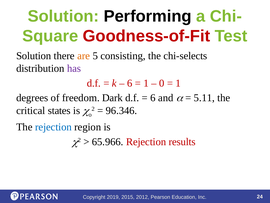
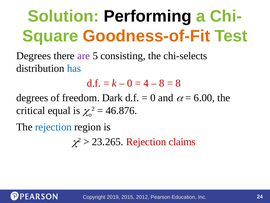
Goodness-of-Fit colour: red -> orange
Solution at (34, 56): Solution -> Degrees
are colour: orange -> purple
has colour: purple -> blue
6 at (130, 83): 6 -> 0
1 at (146, 83): 1 -> 4
0 at (162, 83): 0 -> 8
1 at (178, 83): 1 -> 8
6 at (153, 98): 6 -> 0
5.11: 5.11 -> 6.00
states: states -> equal
96.346: 96.346 -> 46.876
65.966: 65.966 -> 23.265
results: results -> claims
